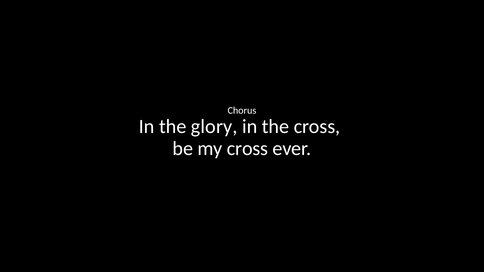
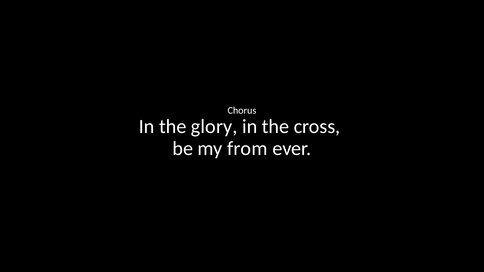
my cross: cross -> from
